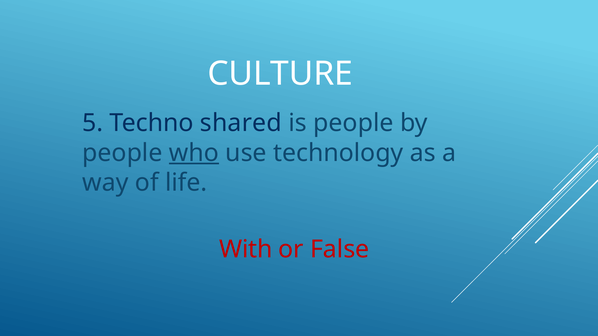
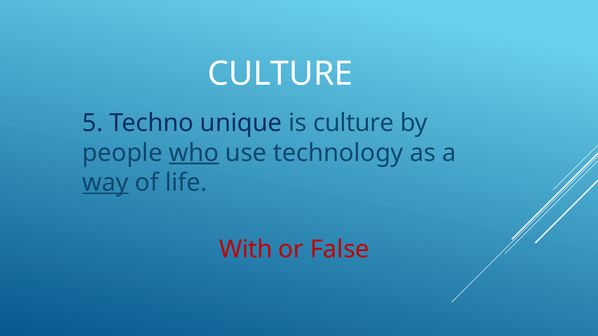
shared: shared -> unique
is people: people -> culture
way underline: none -> present
